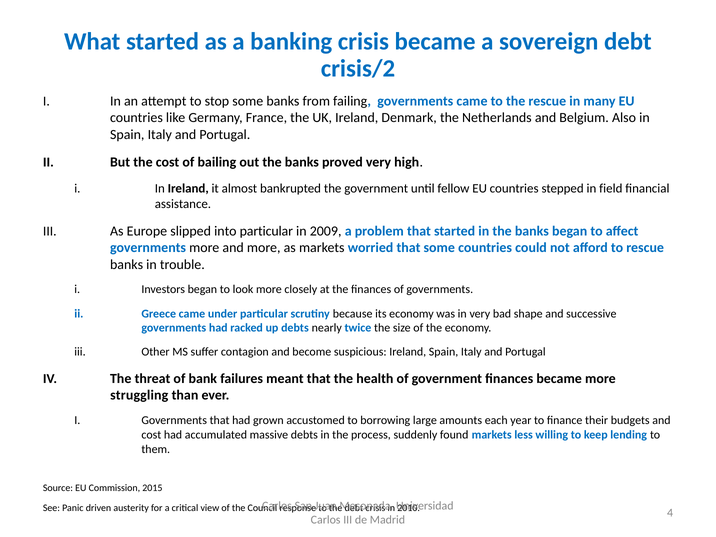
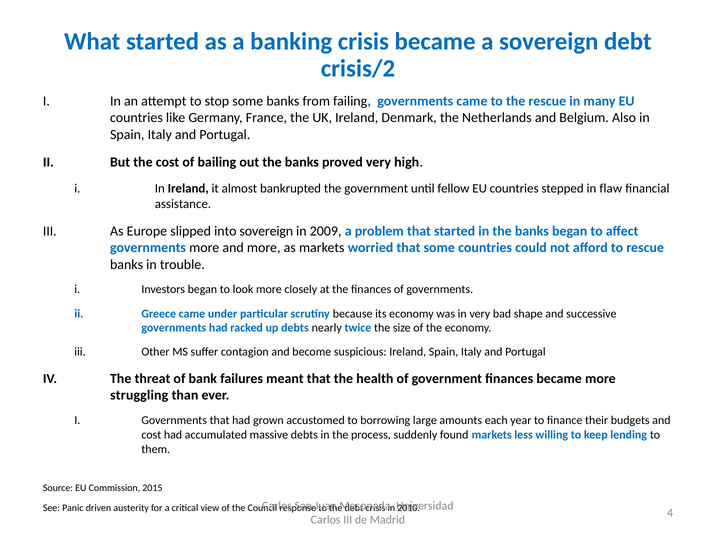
field: field -> flaw
into particular: particular -> sovereign
